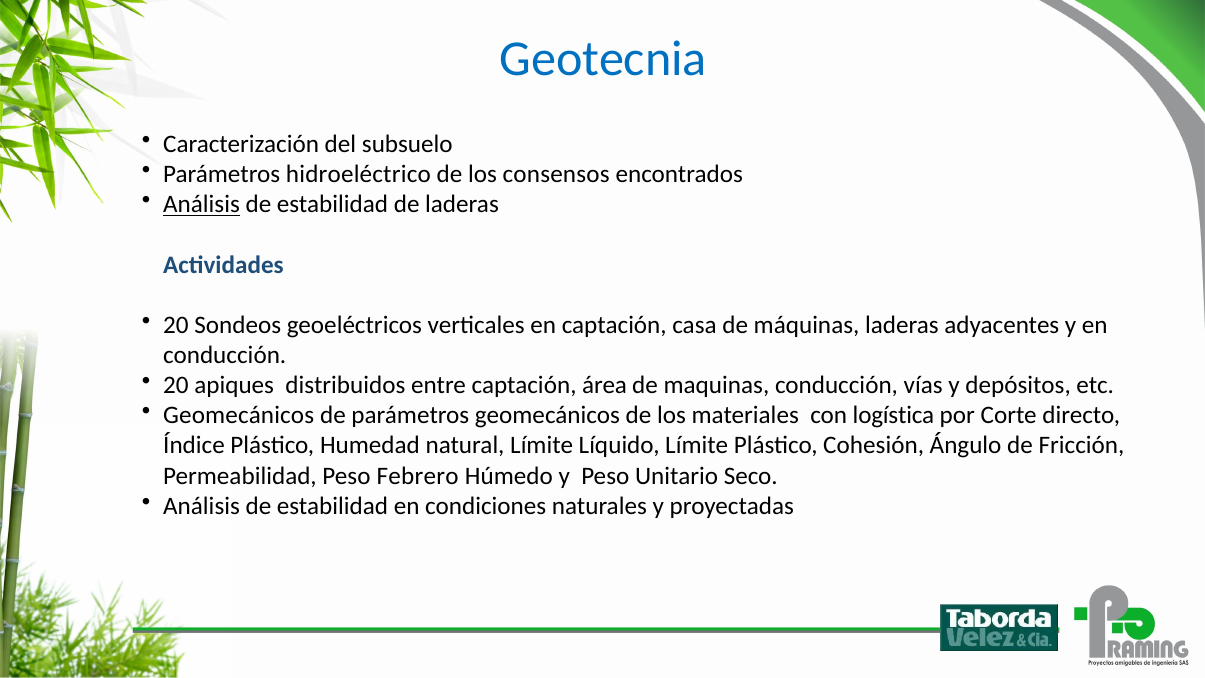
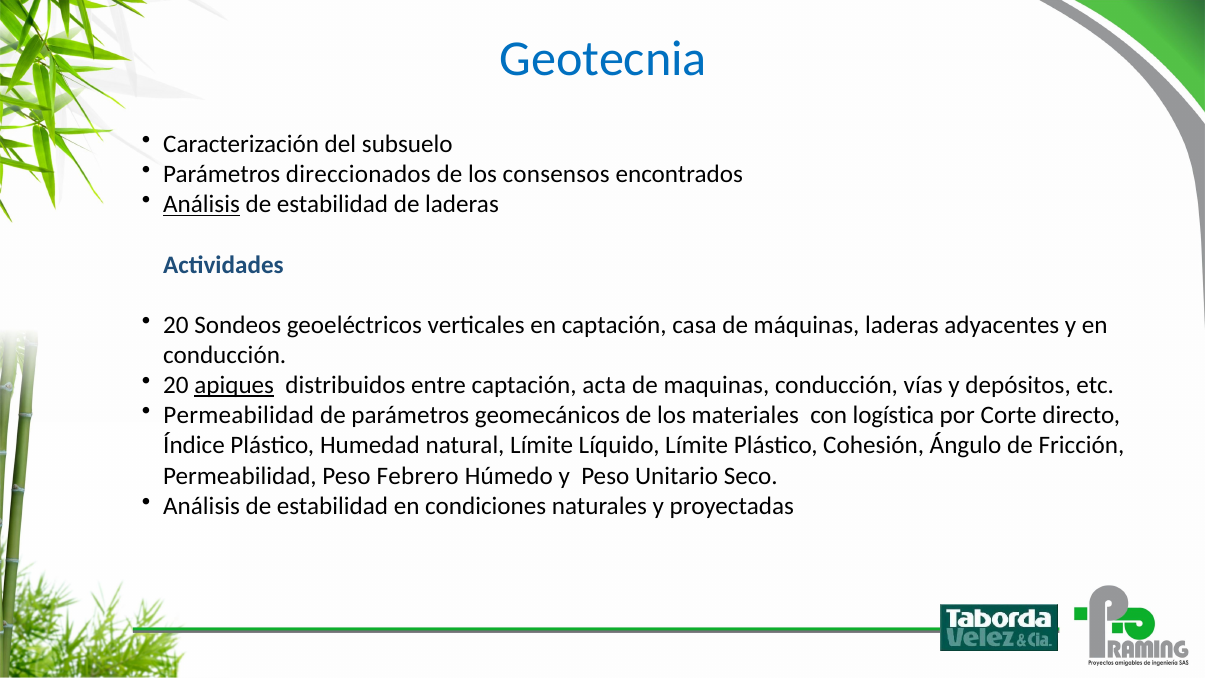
hidroeléctrico: hidroeléctrico -> direccionados
apiques underline: none -> present
área: área -> acta
Geomecánicos at (239, 415): Geomecánicos -> Permeabilidad
